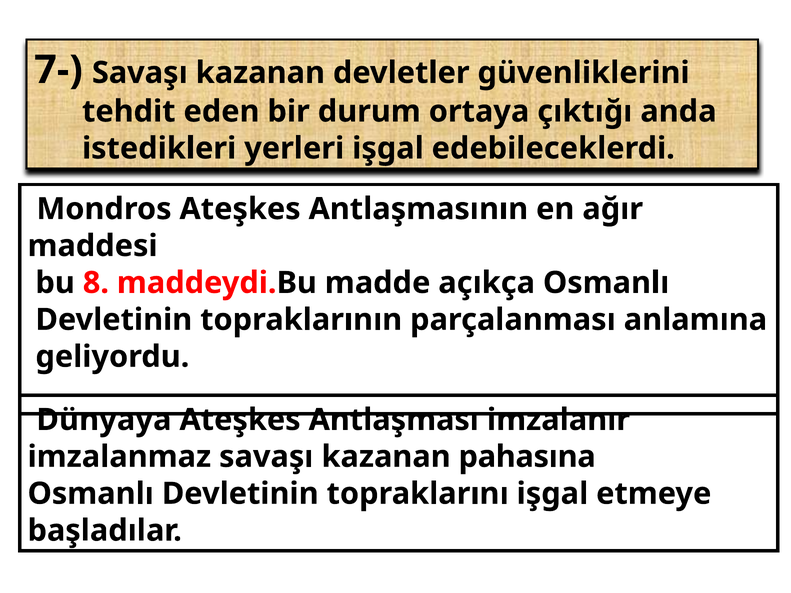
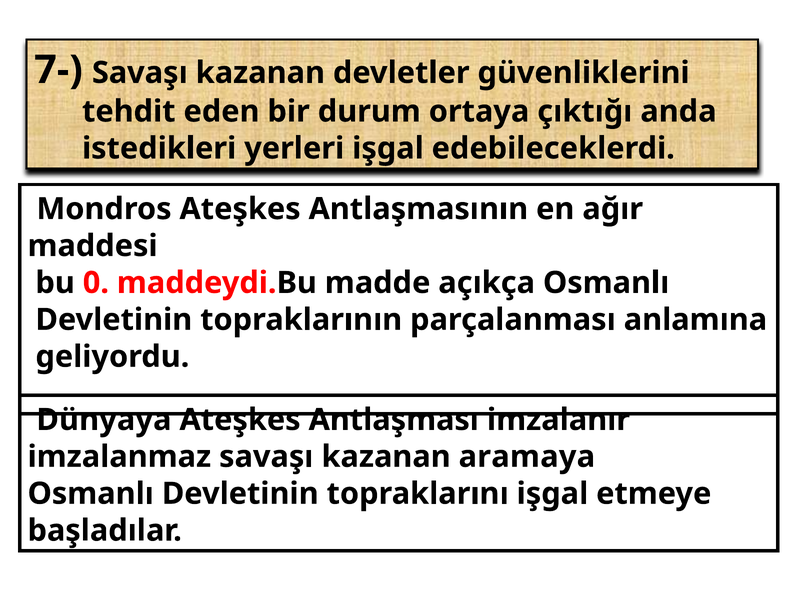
8: 8 -> 0
pahasına: pahasına -> aramaya
